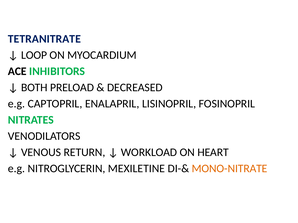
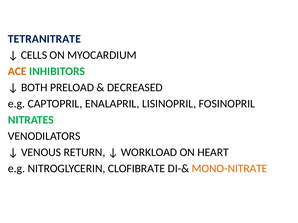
LOOP: LOOP -> CELLS
ACE colour: black -> orange
MEXILETINE: MEXILETINE -> CLOFIBRATE
